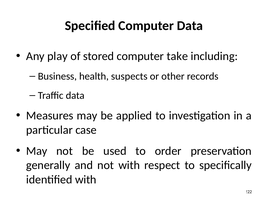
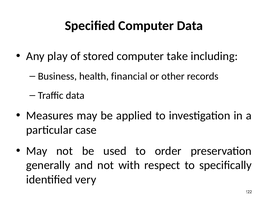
suspects: suspects -> financial
identified with: with -> very
